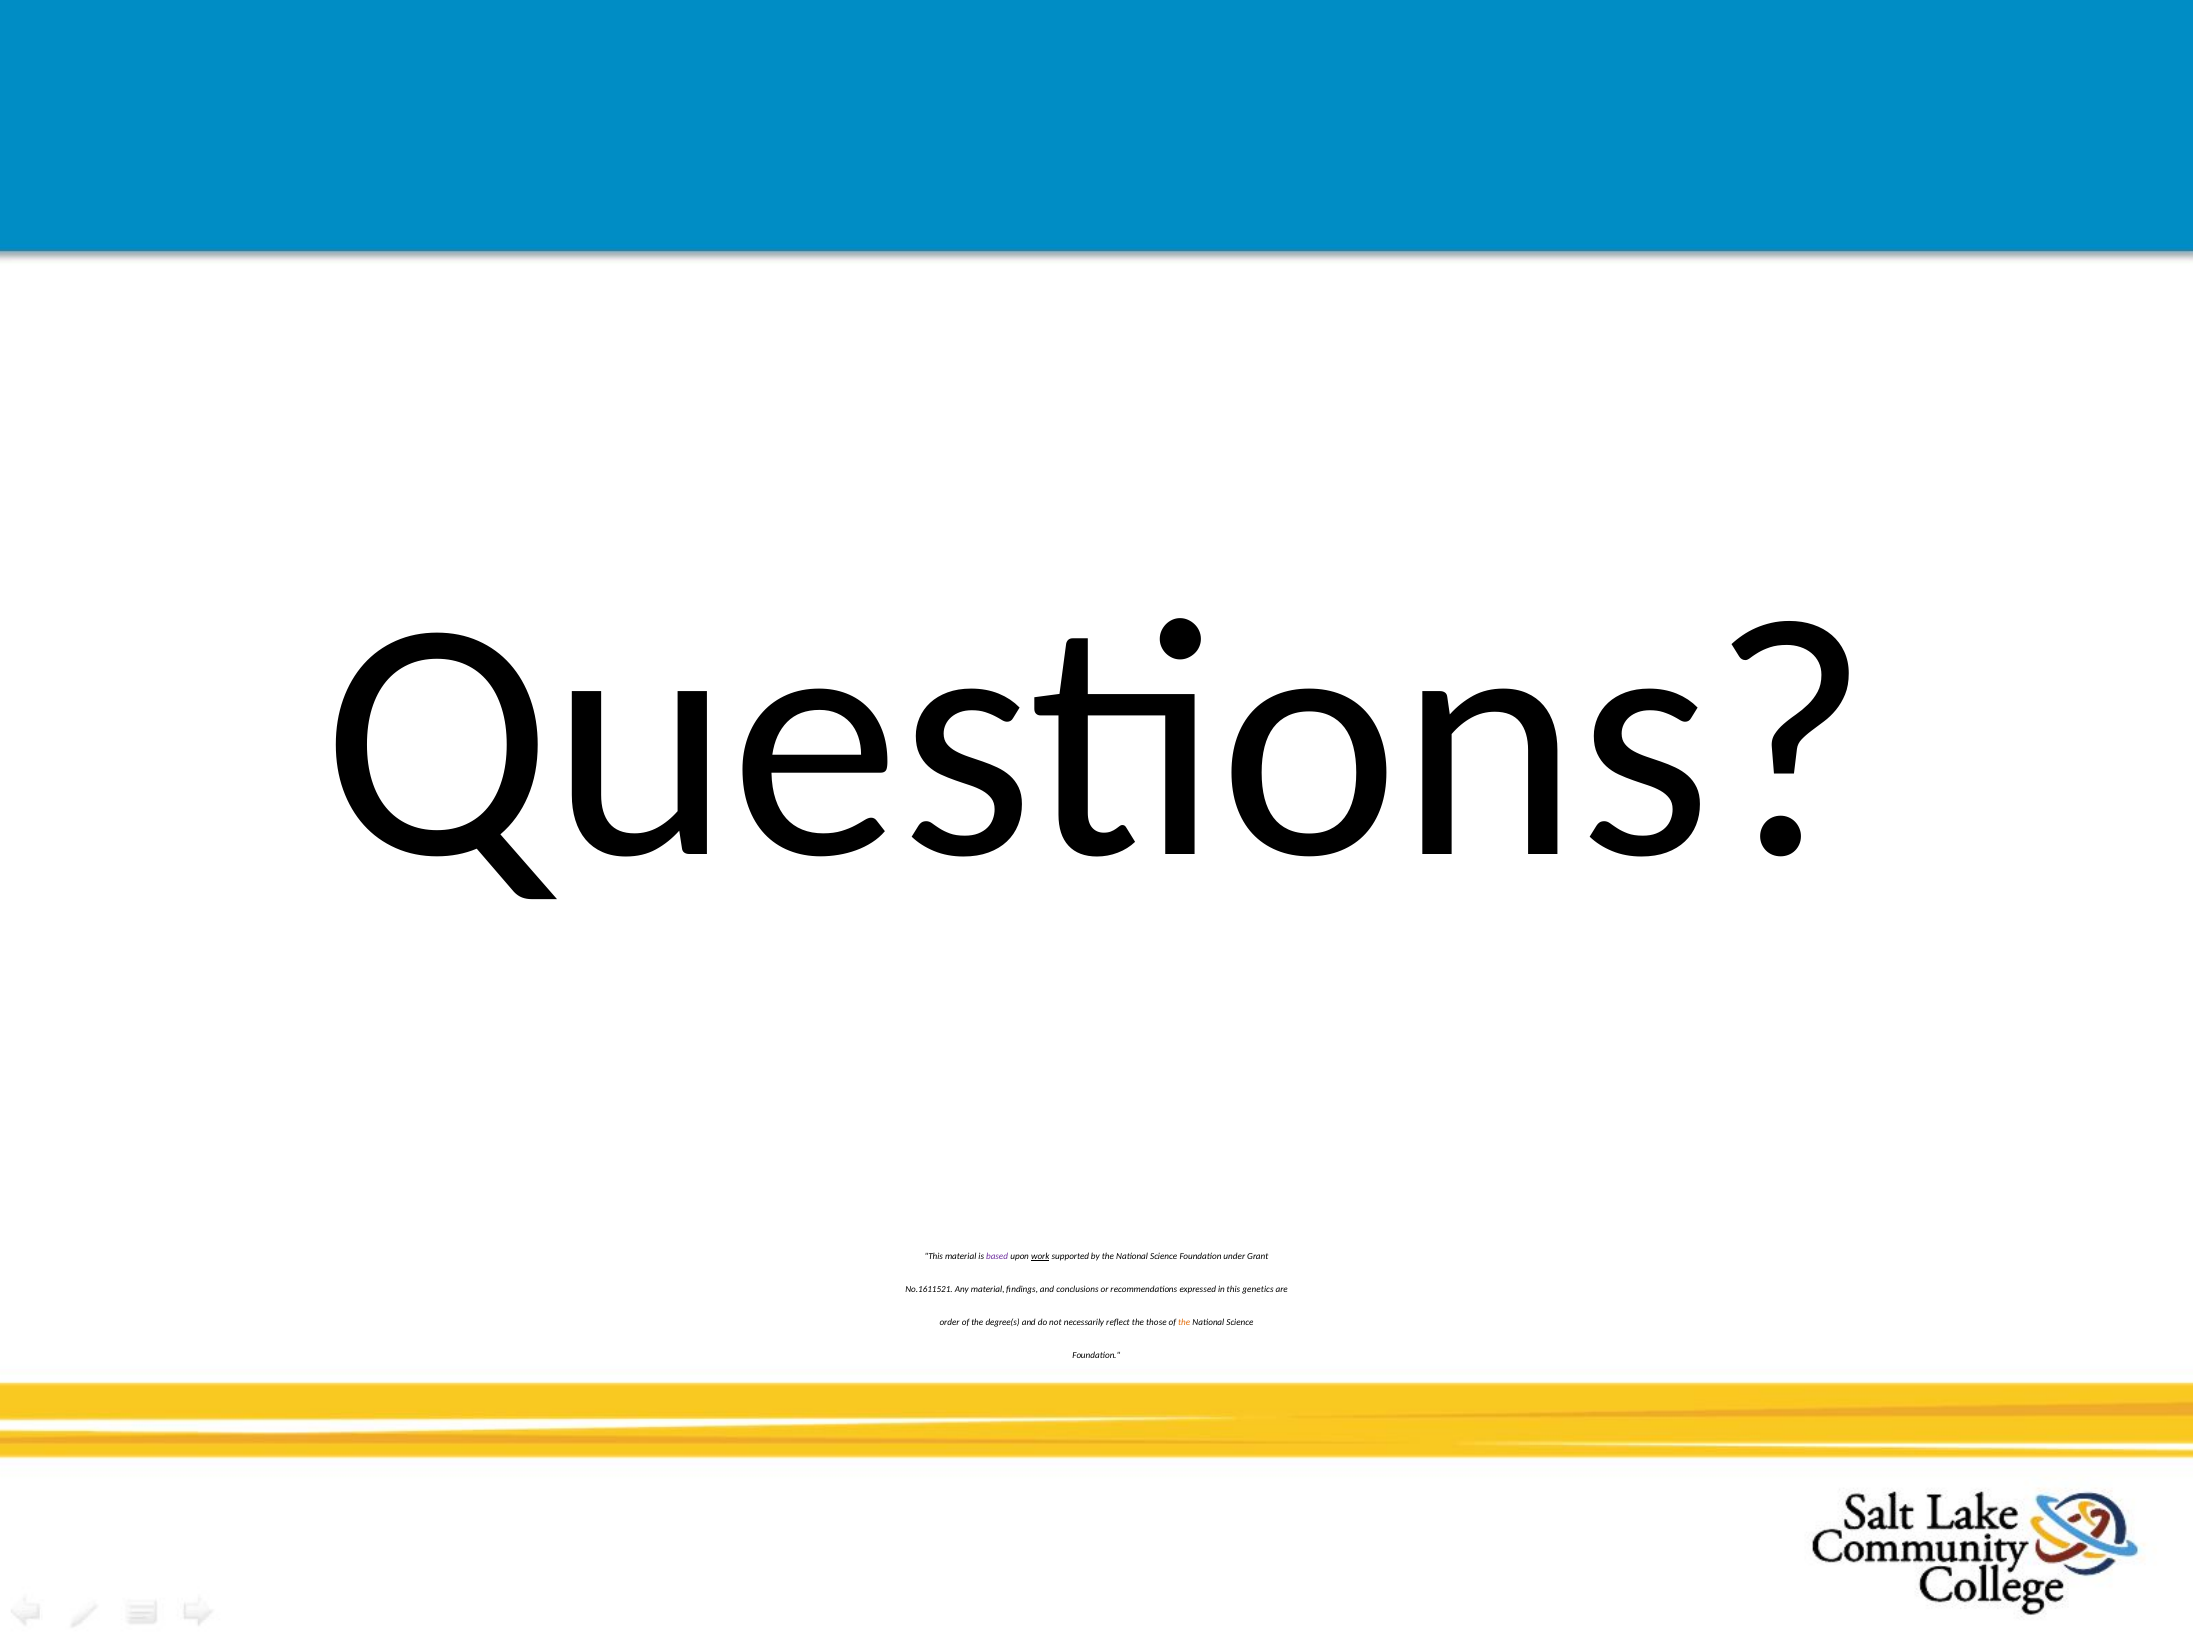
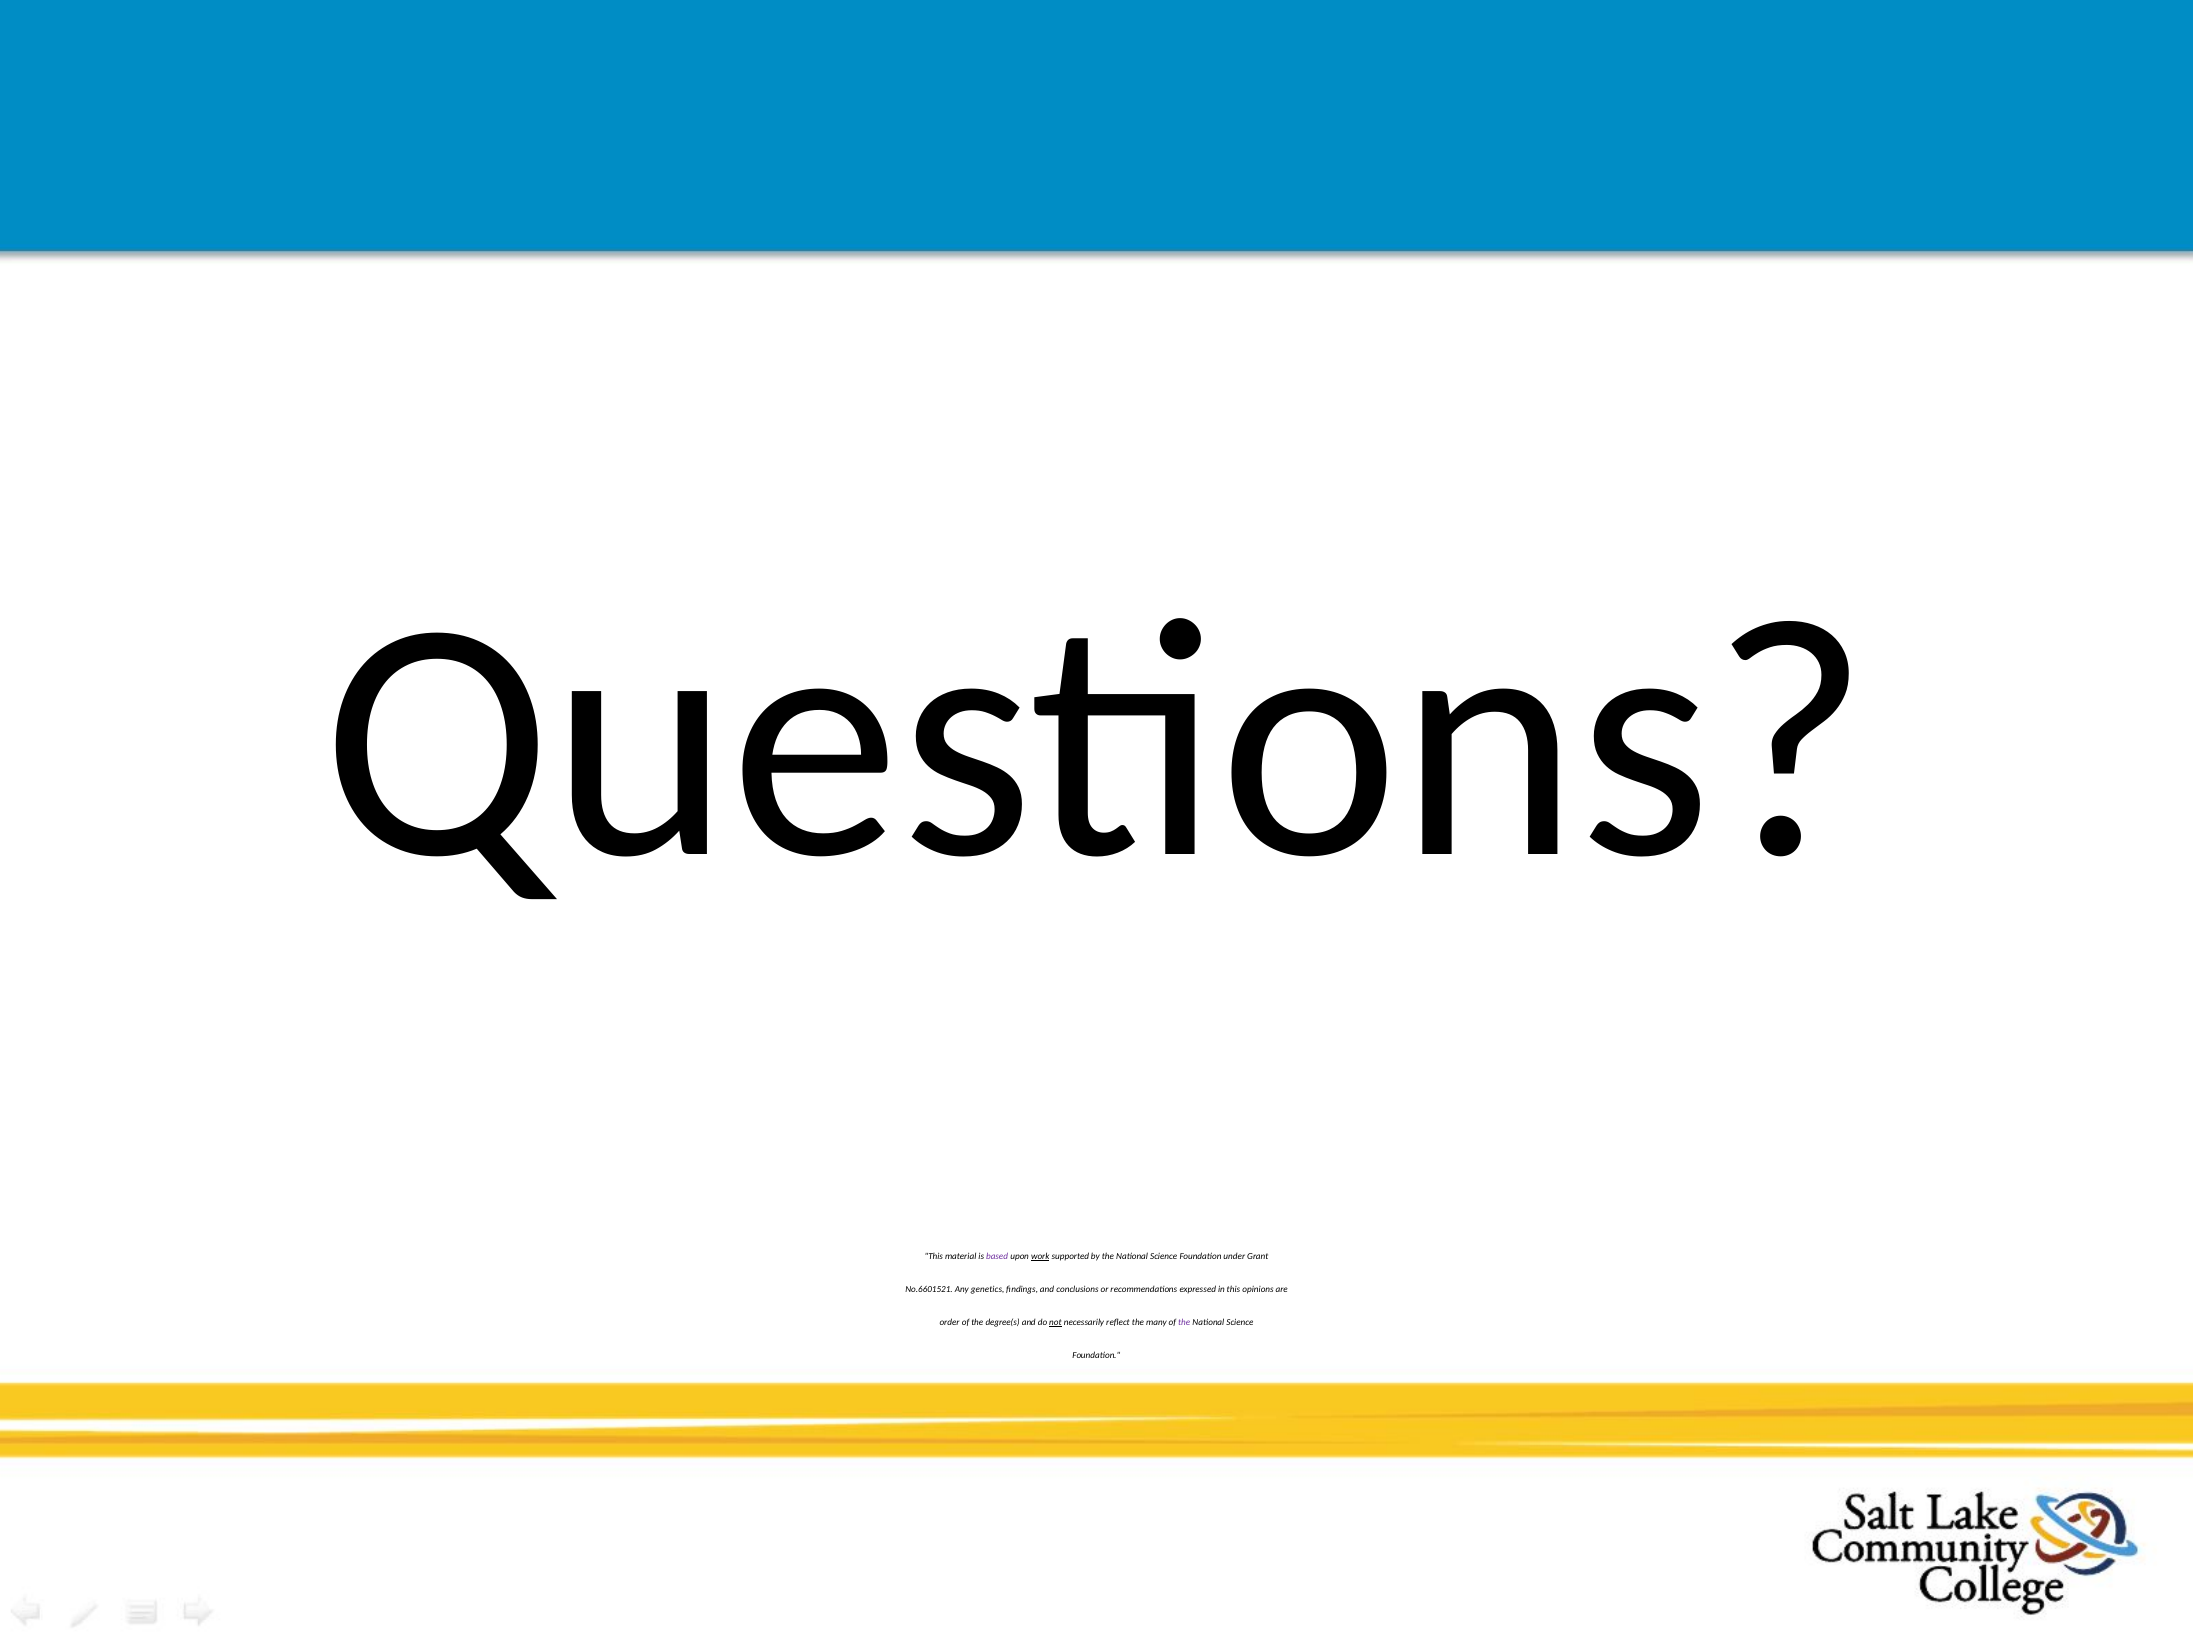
No.1611521: No.1611521 -> No.6601521
Any material: material -> genetics
genetics: genetics -> opinions
not underline: none -> present
those: those -> many
the at (1184, 1322) colour: orange -> purple
